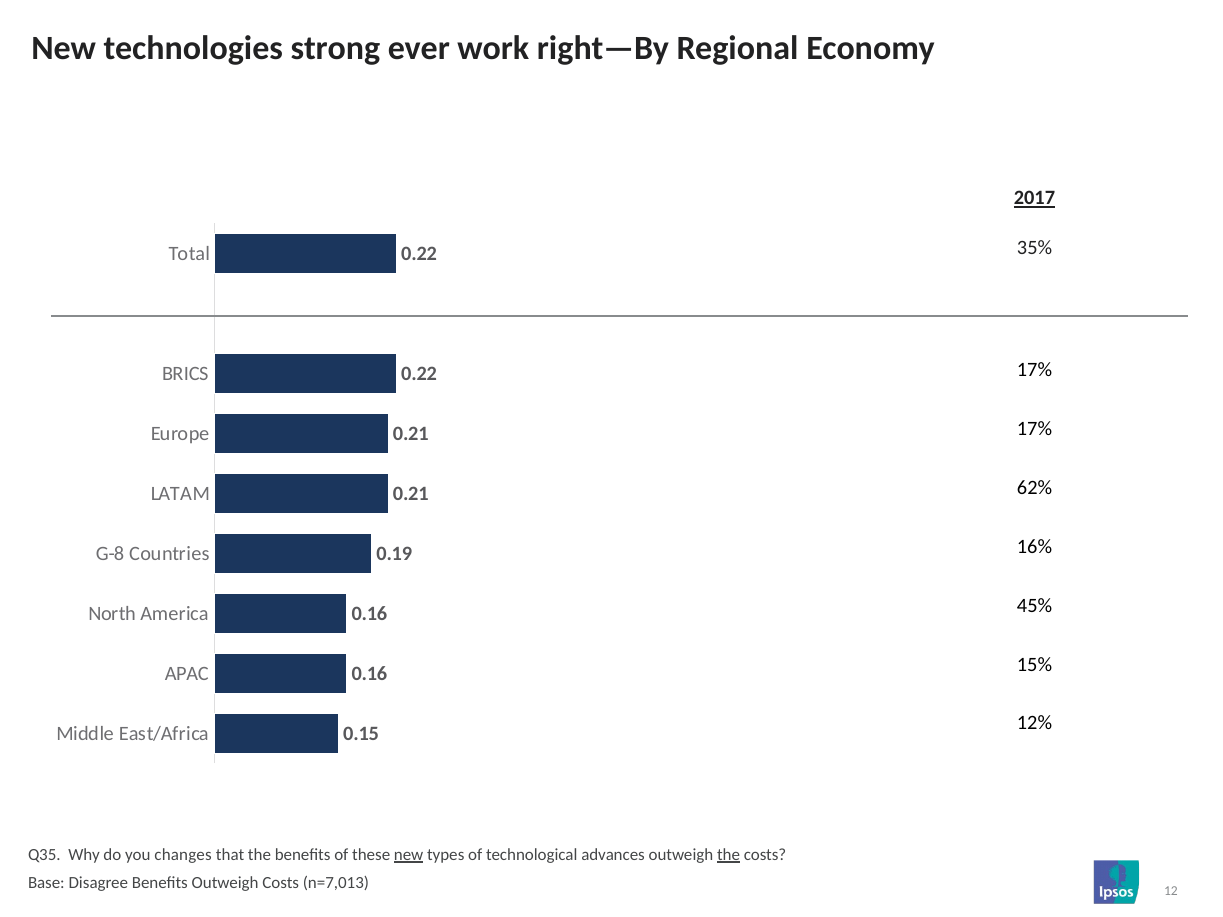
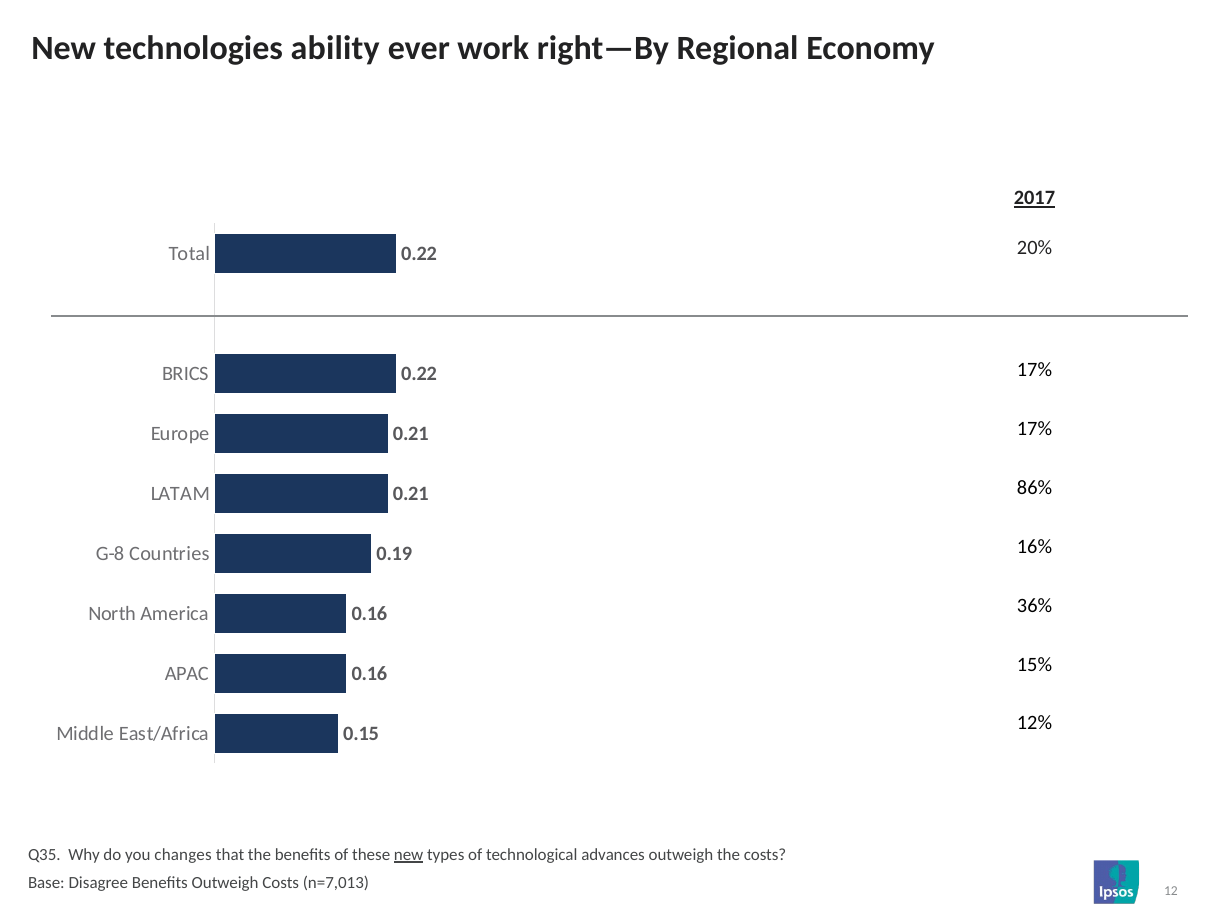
strong: strong -> ability
35%: 35% -> 20%
62%: 62% -> 86%
45%: 45% -> 36%
the at (729, 855) underline: present -> none
